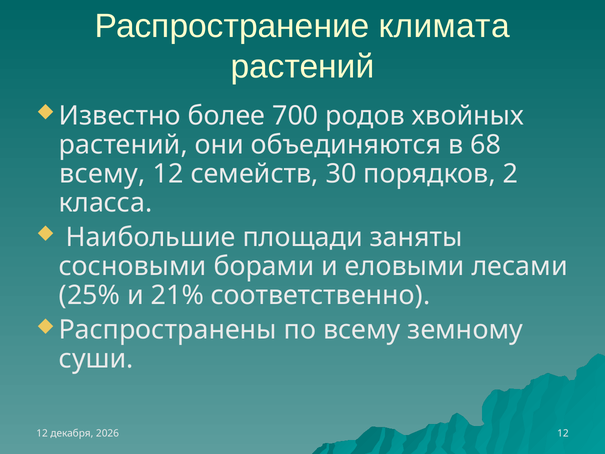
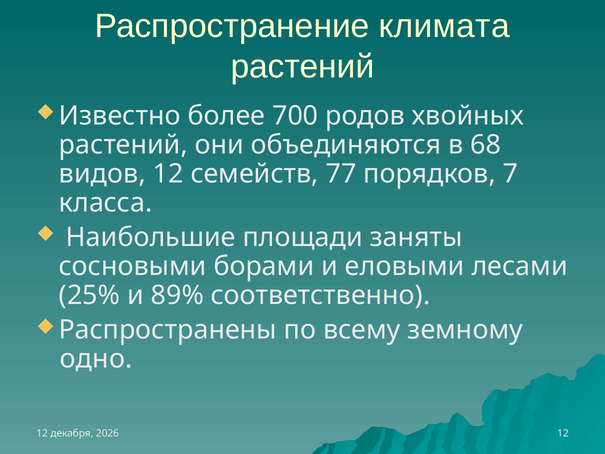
всему at (102, 174): всему -> видов
30: 30 -> 77
2: 2 -> 7
21%: 21% -> 89%
суши: суши -> одно
